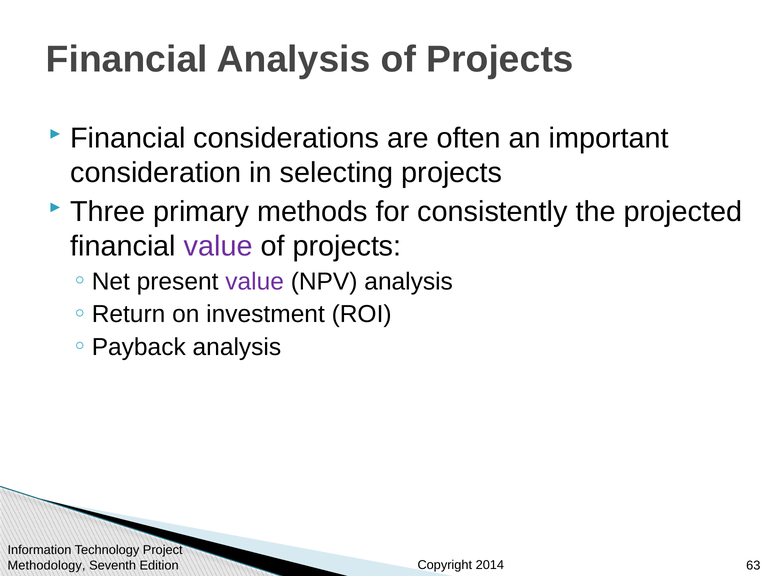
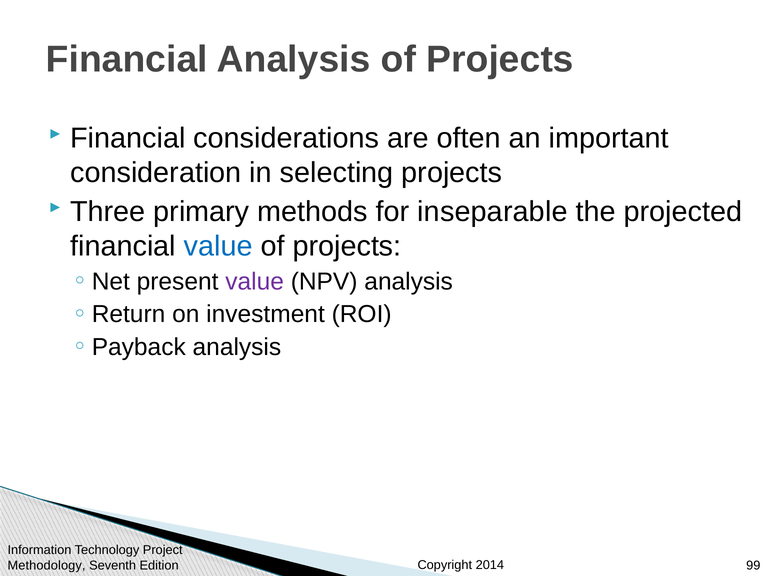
consistently: consistently -> inseparable
value at (218, 246) colour: purple -> blue
63: 63 -> 99
